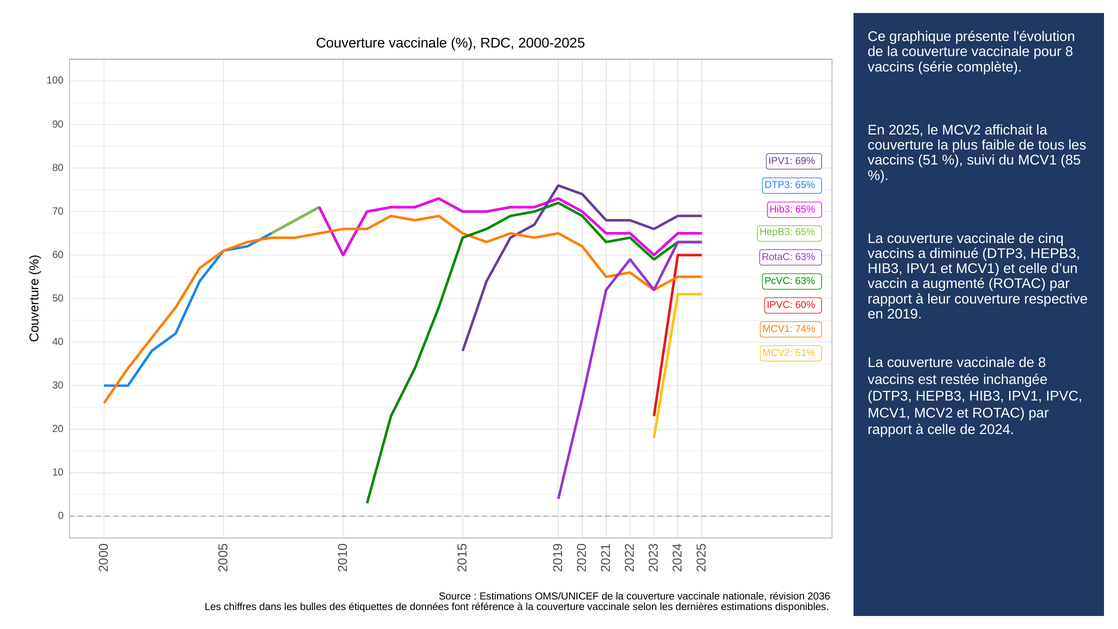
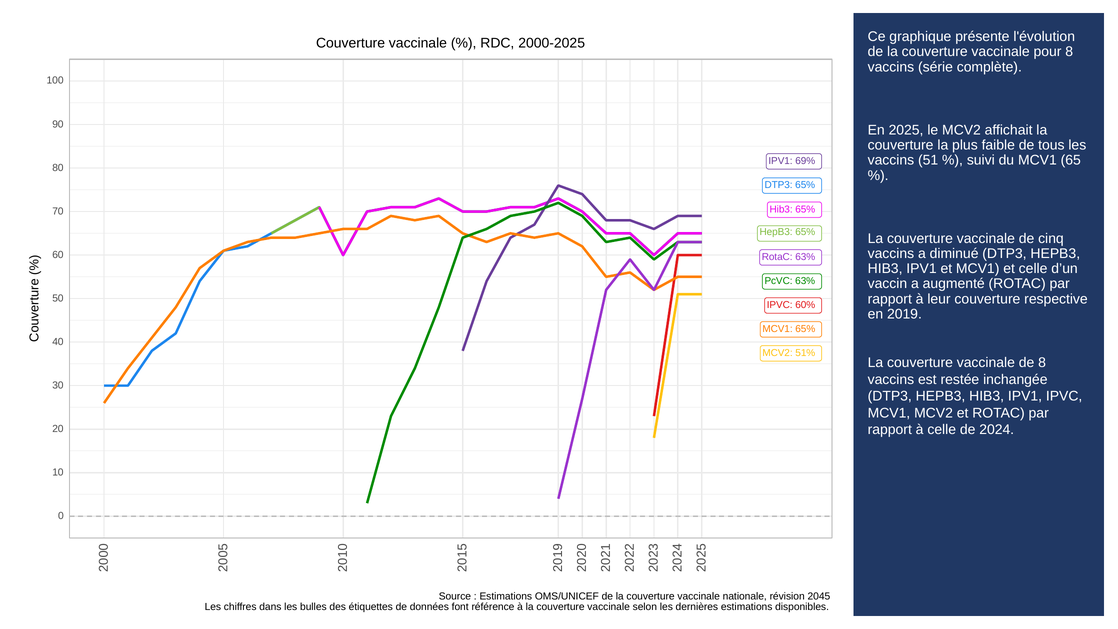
85: 85 -> 65
MCV1 74%: 74% -> 65%
2036: 2036 -> 2045
